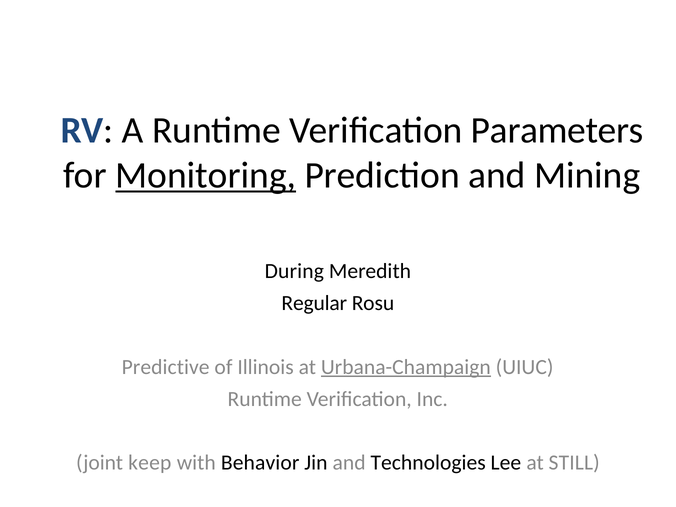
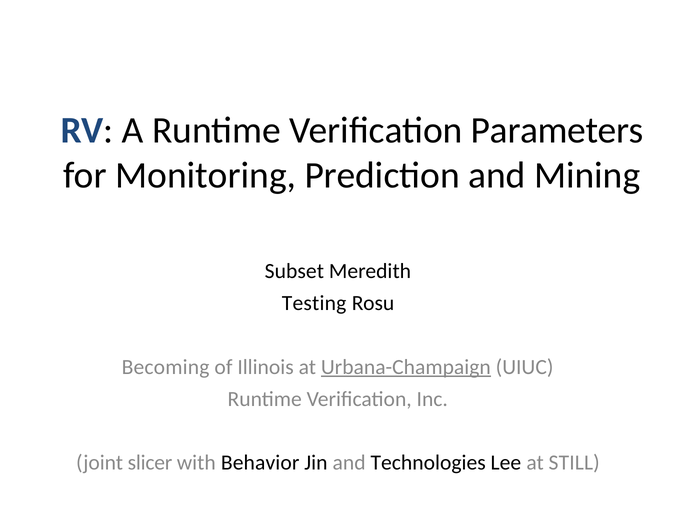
Monitoring underline: present -> none
During: During -> Subset
Regular: Regular -> Testing
Predictive: Predictive -> Becoming
keep: keep -> slicer
